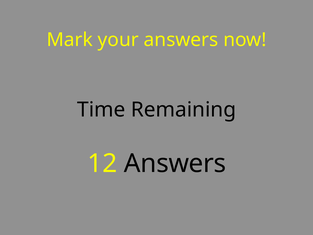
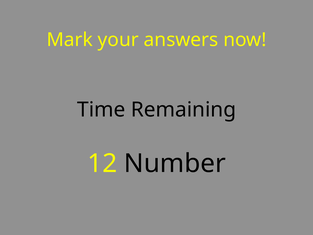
12 Answers: Answers -> Number
